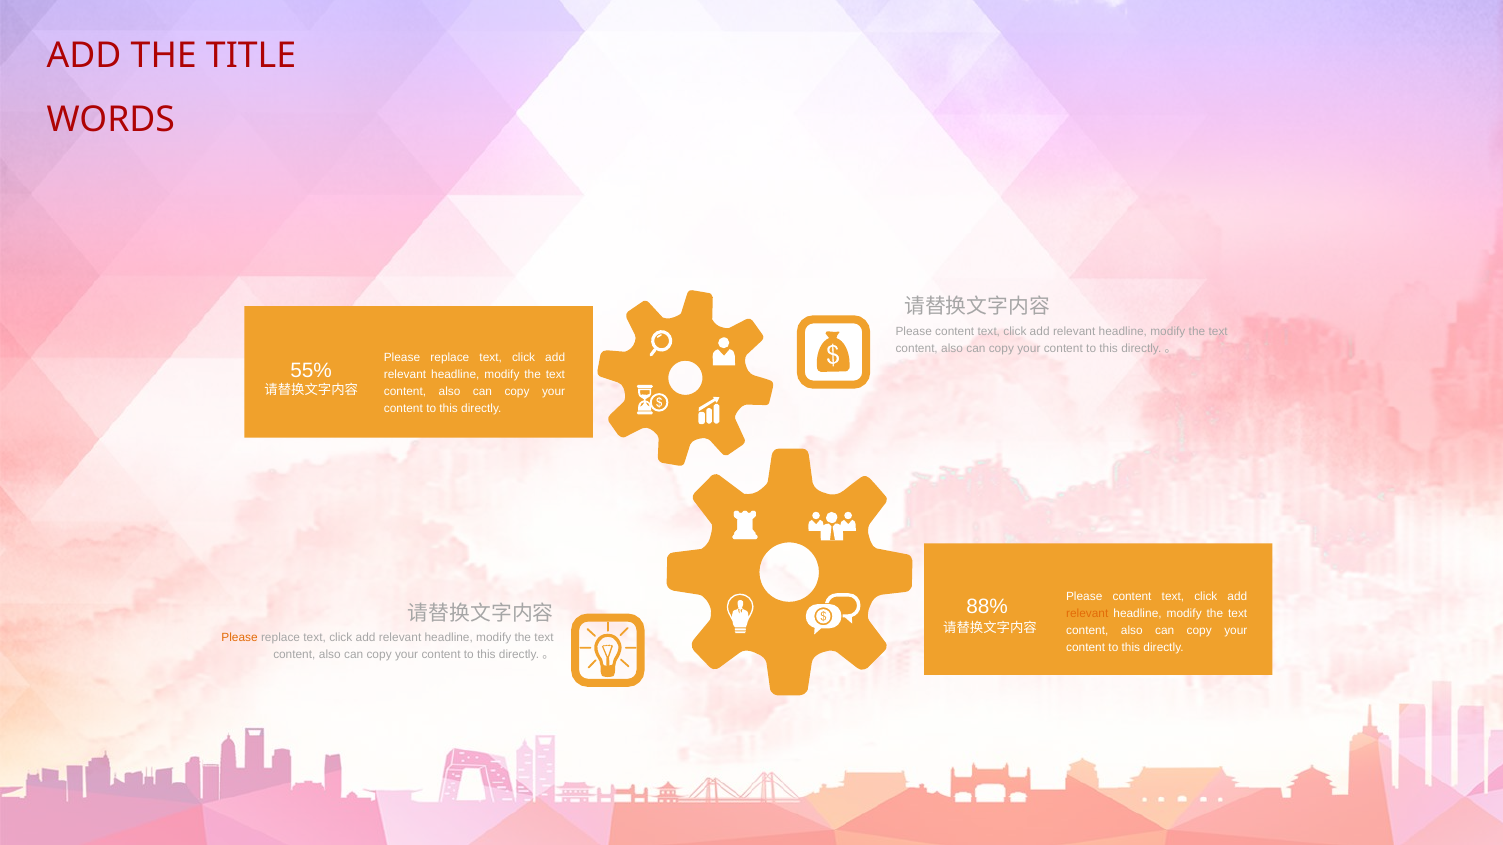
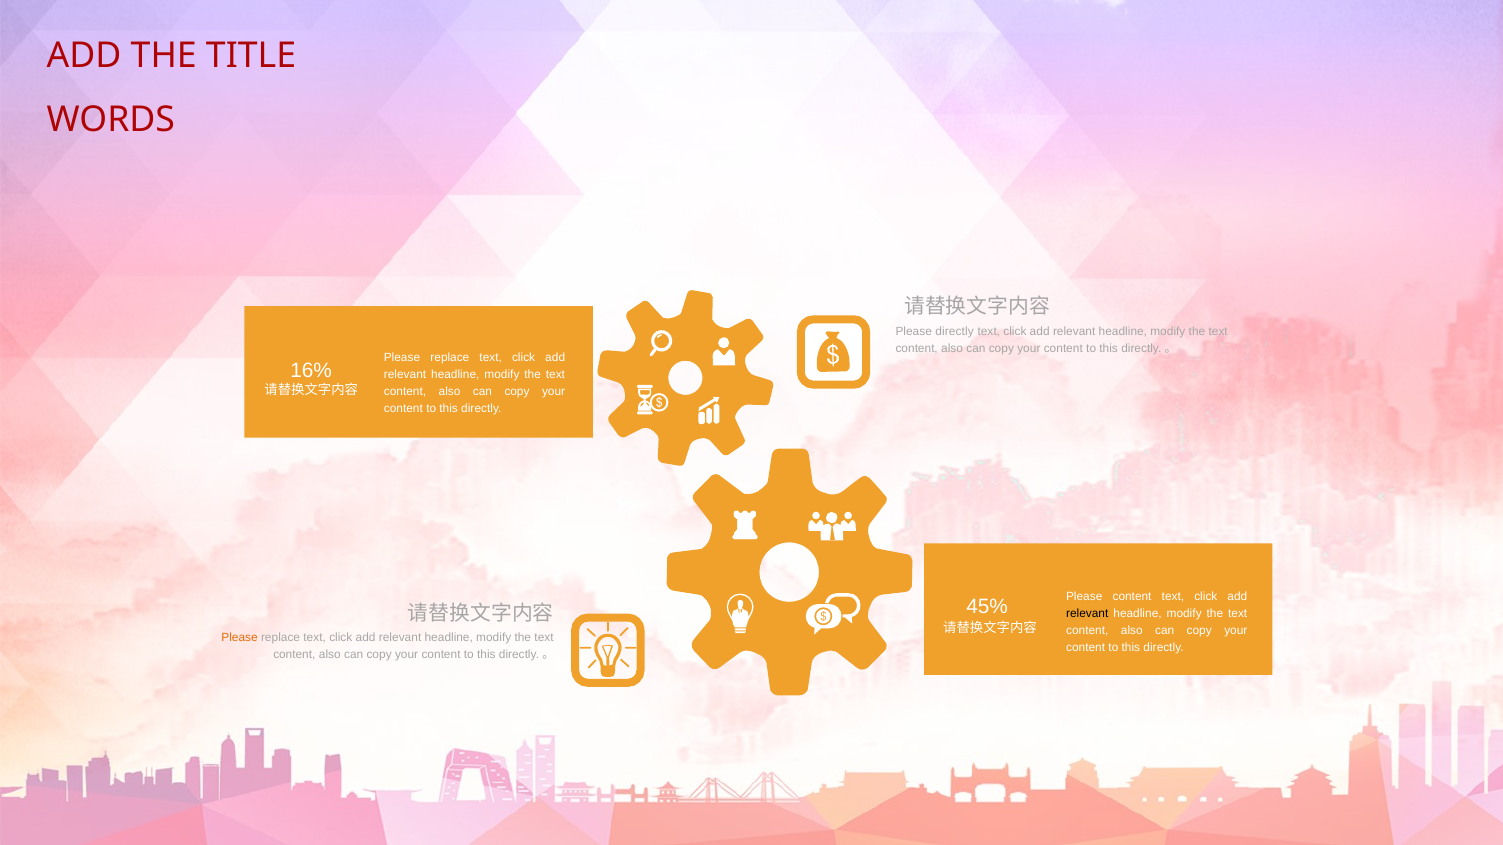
content at (955, 331): content -> directly
55%: 55% -> 16%
88%: 88% -> 45%
relevant at (1087, 614) colour: orange -> black
